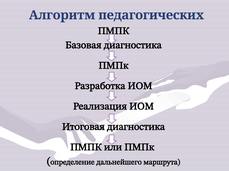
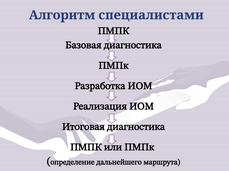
педагогических: педагогических -> специалистами
